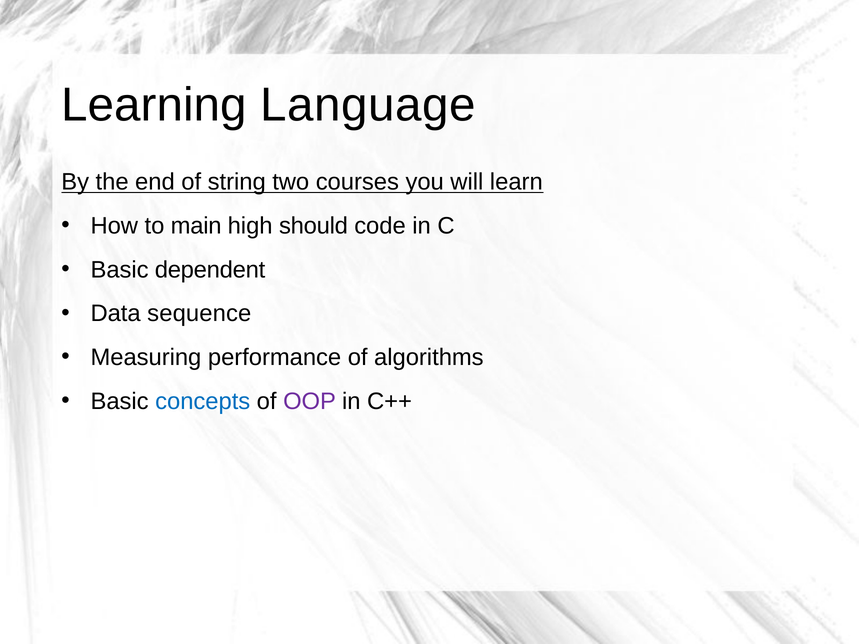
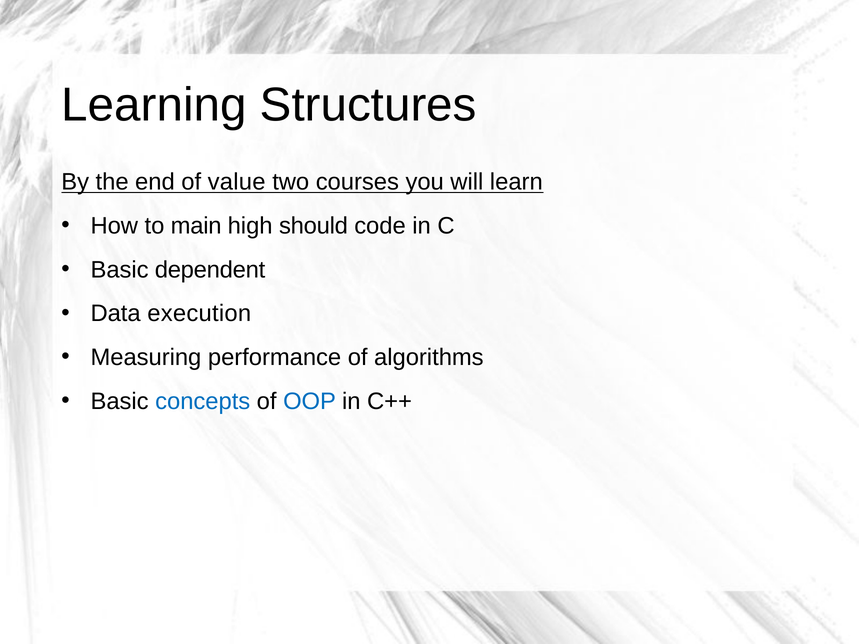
Language: Language -> Structures
string: string -> value
sequence: sequence -> execution
OOP colour: purple -> blue
